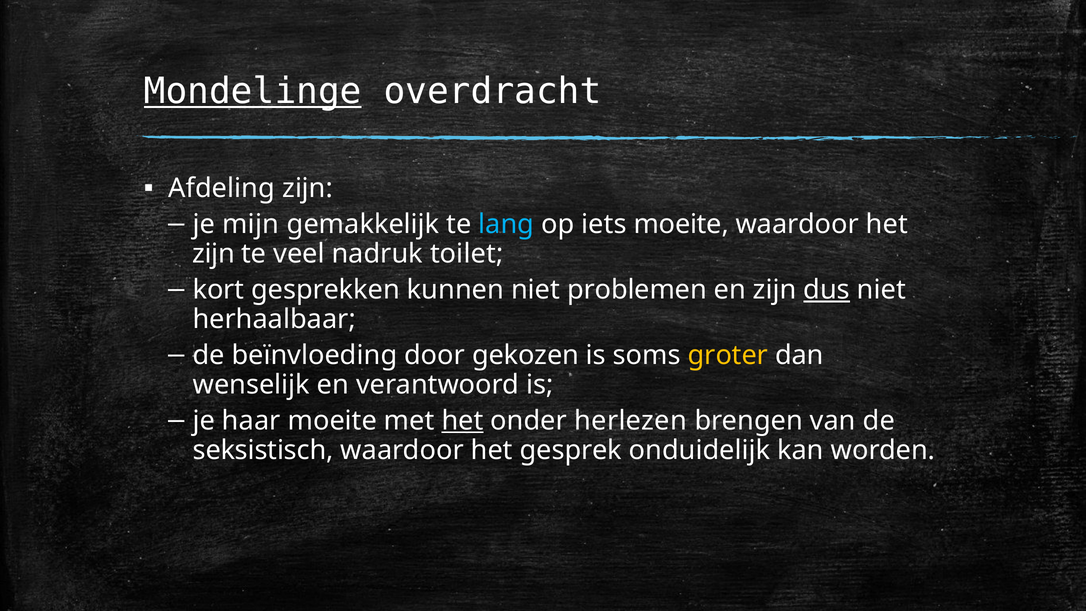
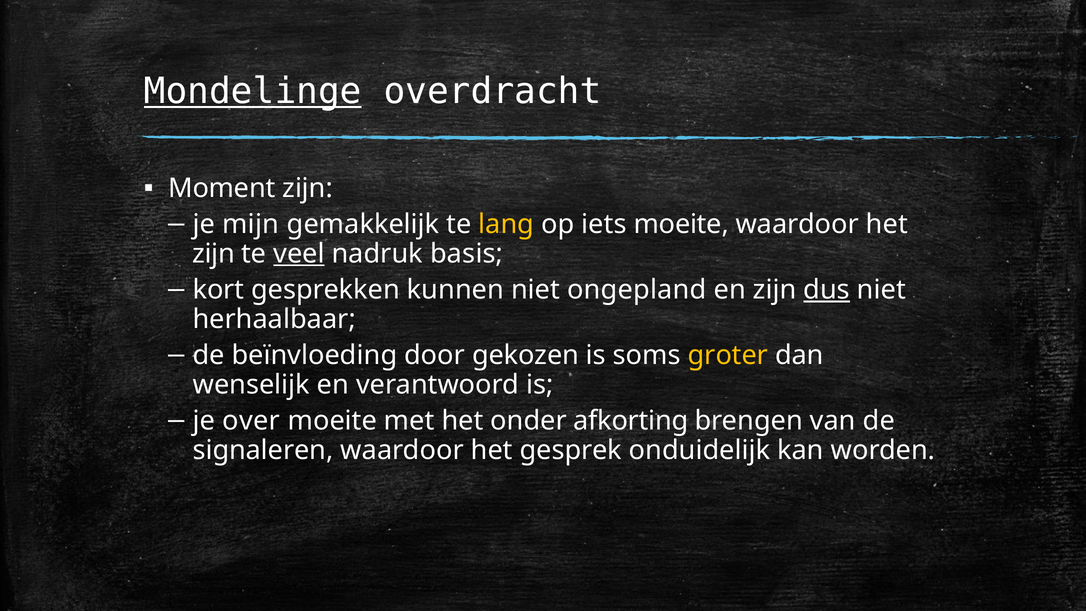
Afdeling: Afdeling -> Moment
lang colour: light blue -> yellow
veel underline: none -> present
toilet: toilet -> basis
problemen: problemen -> ongepland
haar: haar -> over
het at (462, 421) underline: present -> none
herlezen: herlezen -> afkorting
seksistisch: seksistisch -> signaleren
